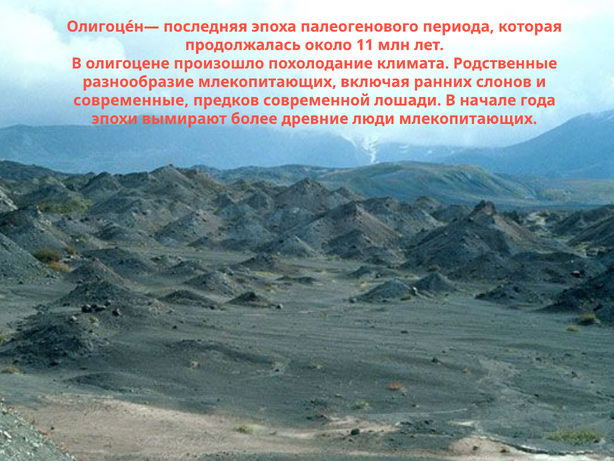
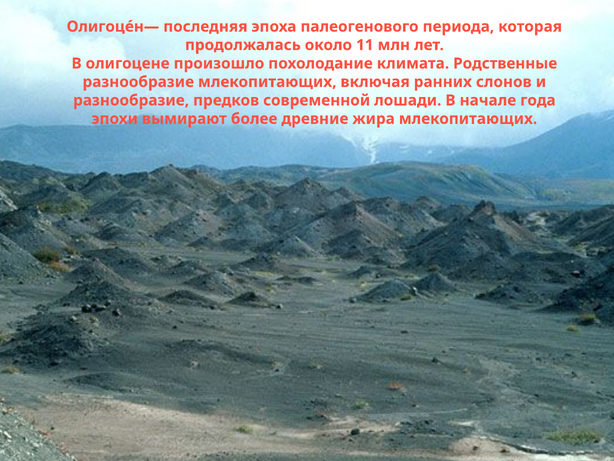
современные at (131, 100): современные -> разнообразие
люди: люди -> жира
